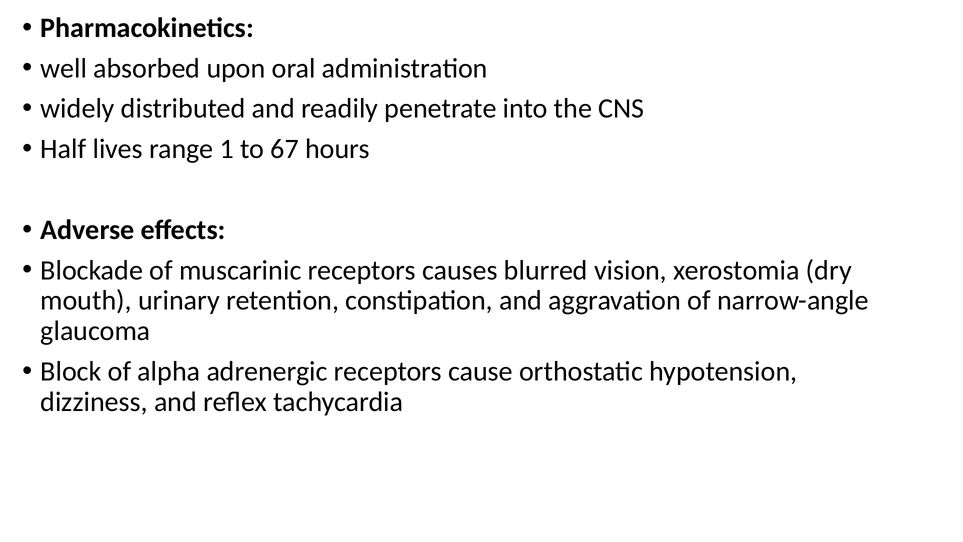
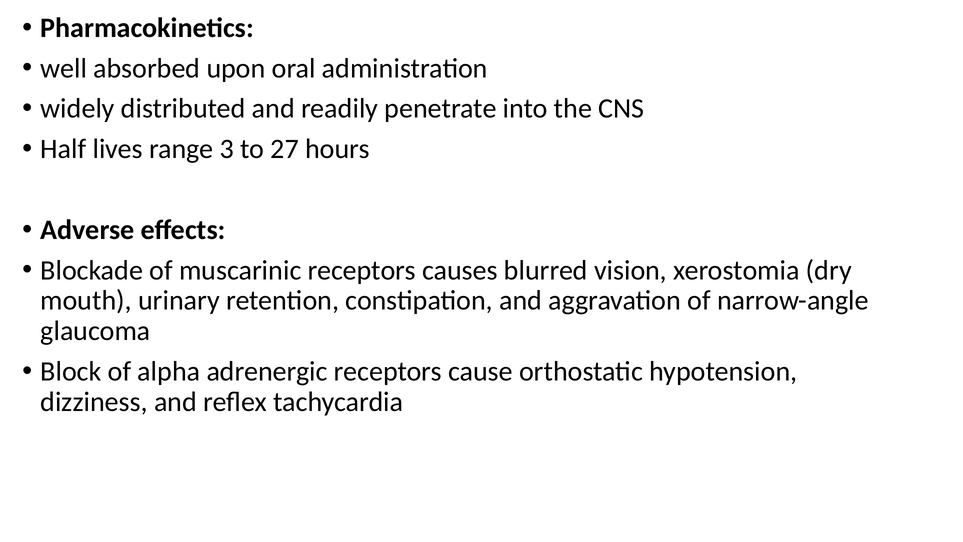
1: 1 -> 3
67: 67 -> 27
